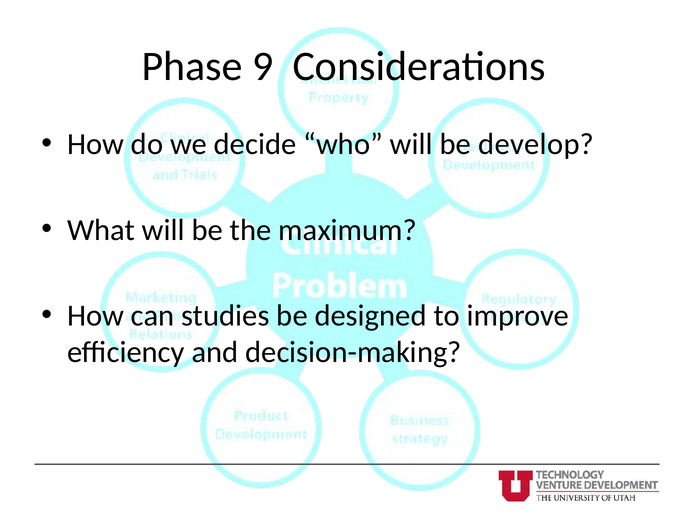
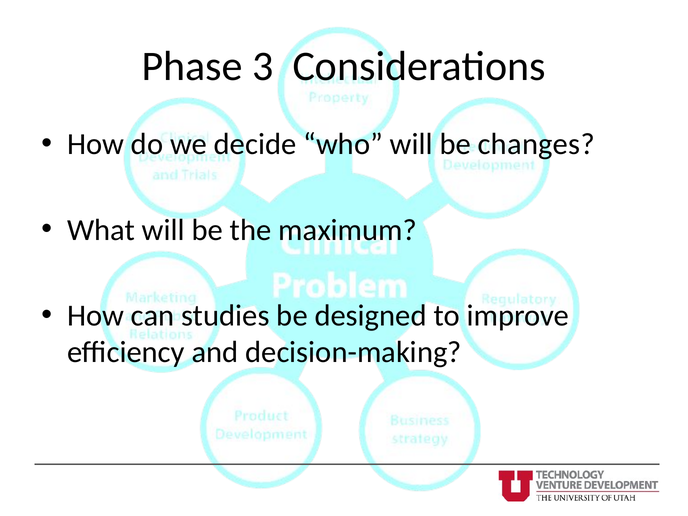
9: 9 -> 3
develop: develop -> changes
